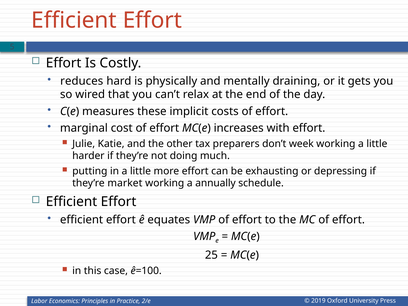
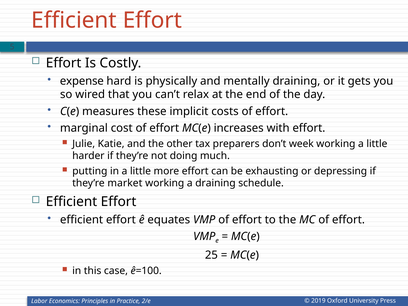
reduces: reduces -> expense
a annually: annually -> draining
